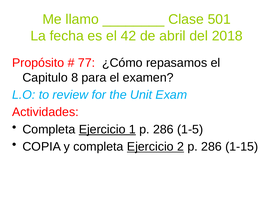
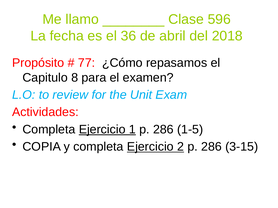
501: 501 -> 596
42: 42 -> 36
1-15: 1-15 -> 3-15
